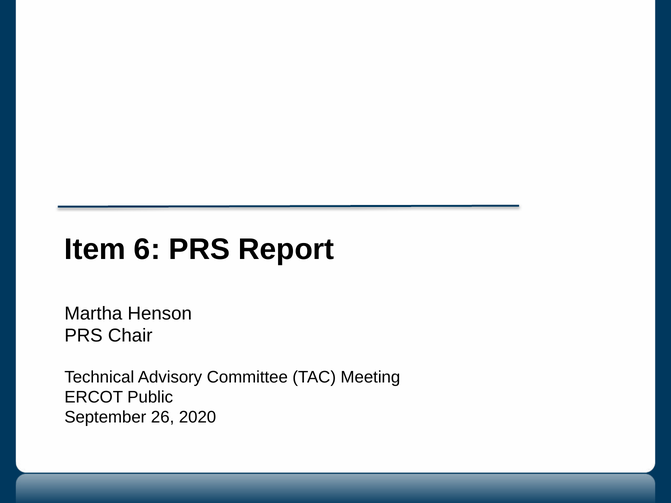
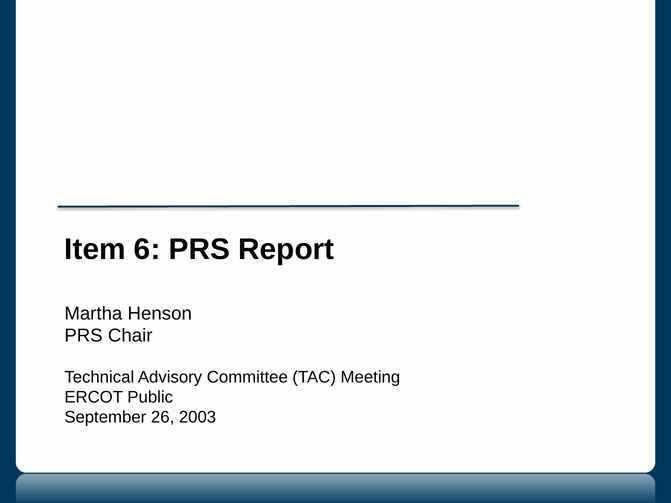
2020: 2020 -> 2003
